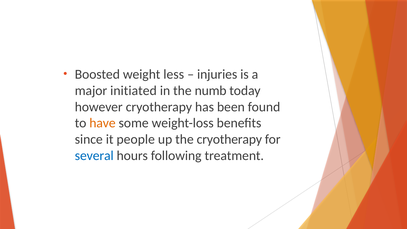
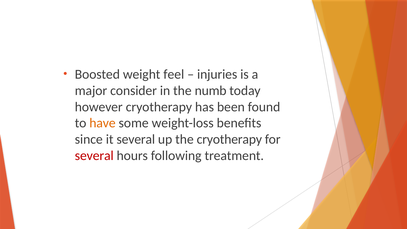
less: less -> feel
initiated: initiated -> consider
it people: people -> several
several at (94, 156) colour: blue -> red
